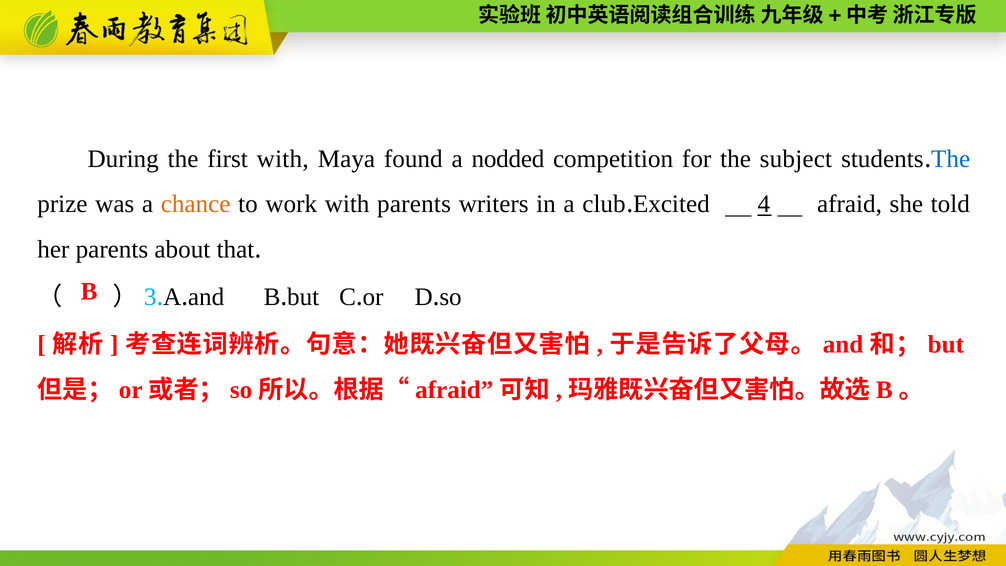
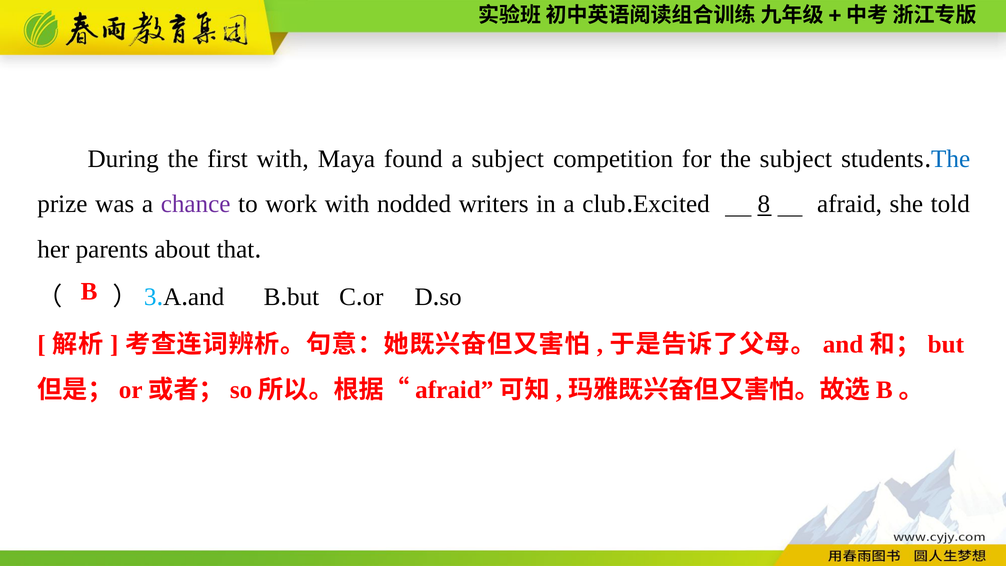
a nodded: nodded -> subject
chance colour: orange -> purple
with parents: parents -> nodded
4: 4 -> 8
